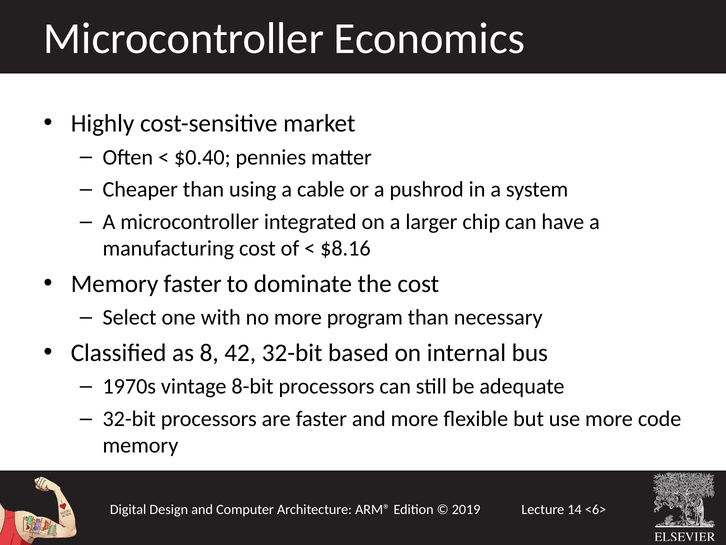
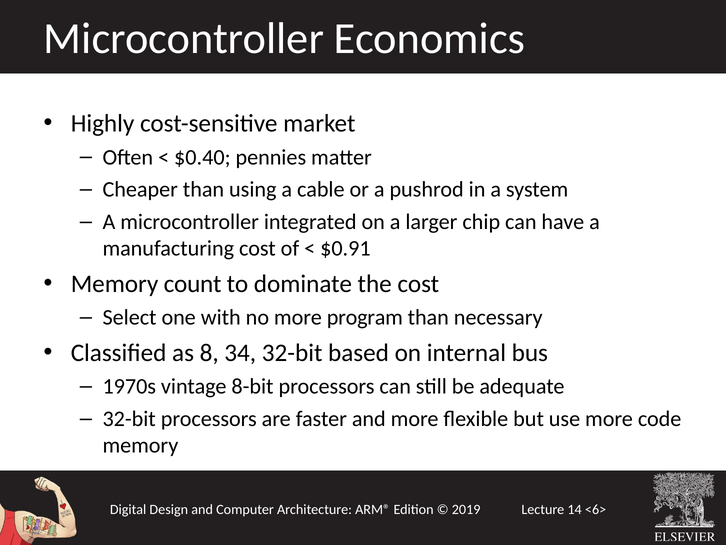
$8.16: $8.16 -> $0.91
Memory faster: faster -> count
42: 42 -> 34
